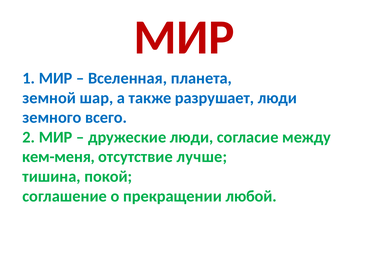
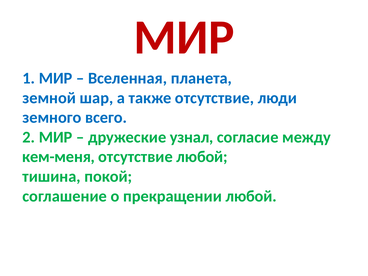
также разрушает: разрушает -> отсутствие
дружеские люди: люди -> узнал
отсутствие лучше: лучше -> любой
